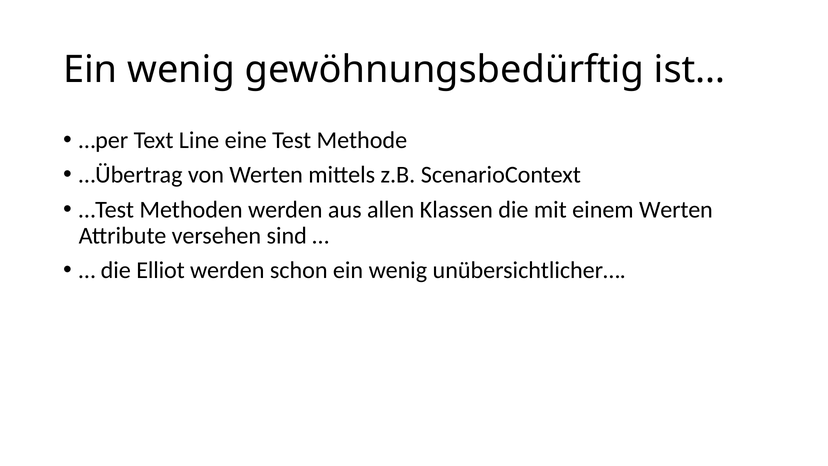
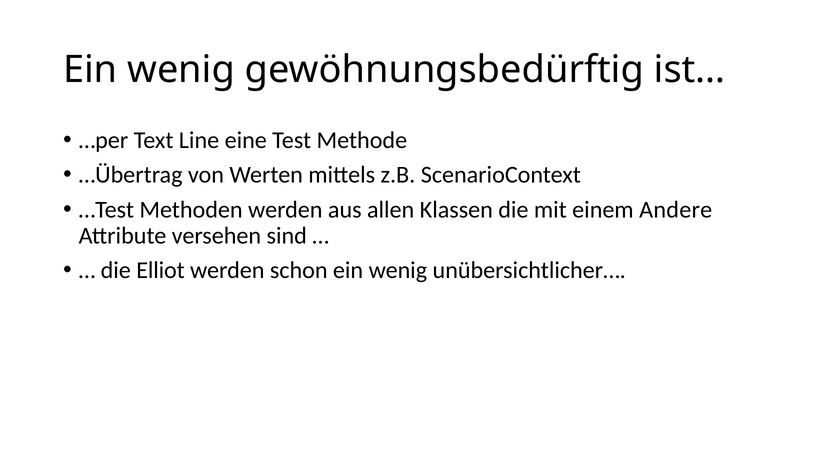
einem Werten: Werten -> Andere
